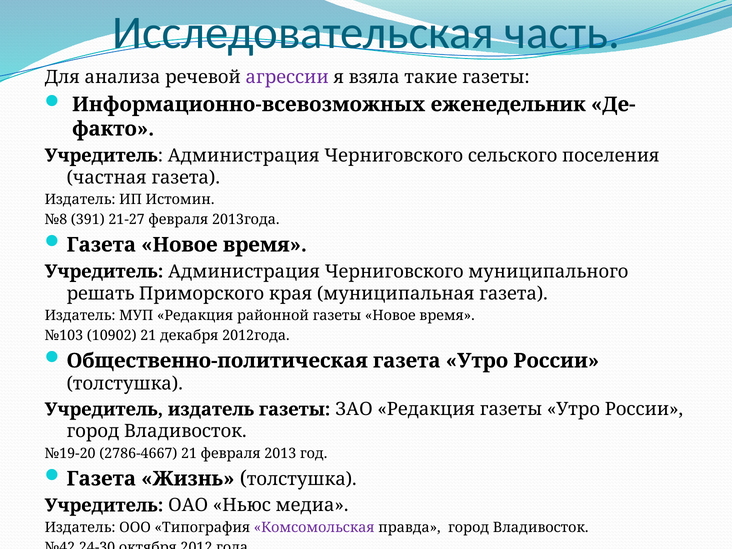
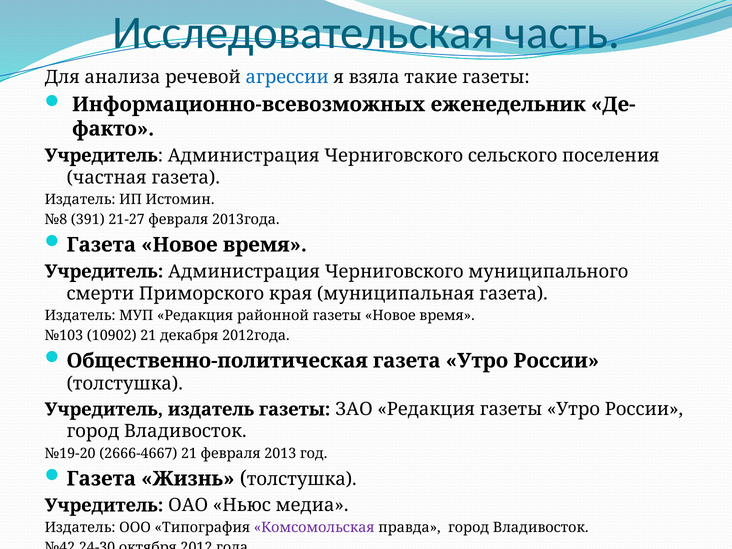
агрессии colour: purple -> blue
решать: решать -> смерти
2786-4667: 2786-4667 -> 2666-4667
